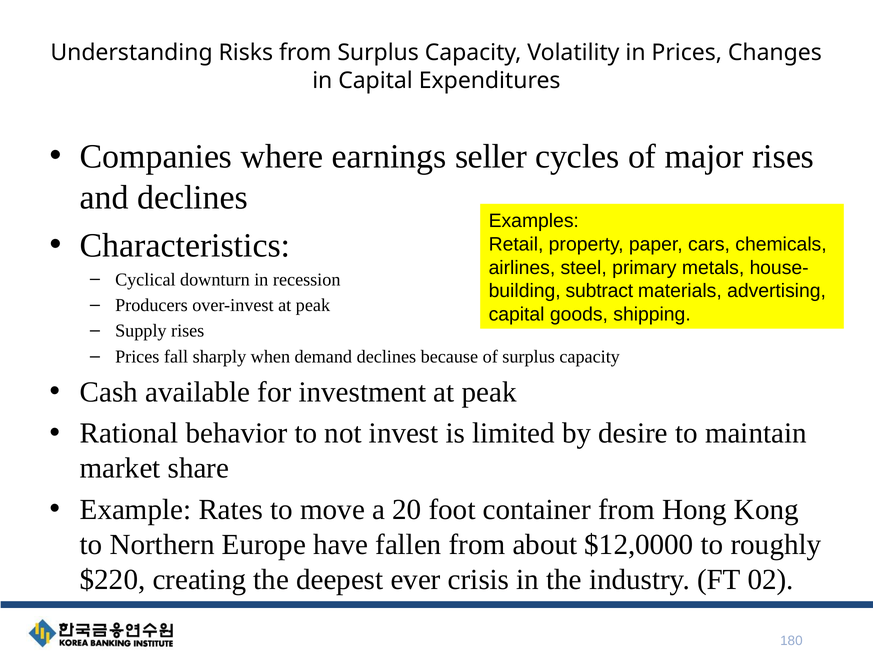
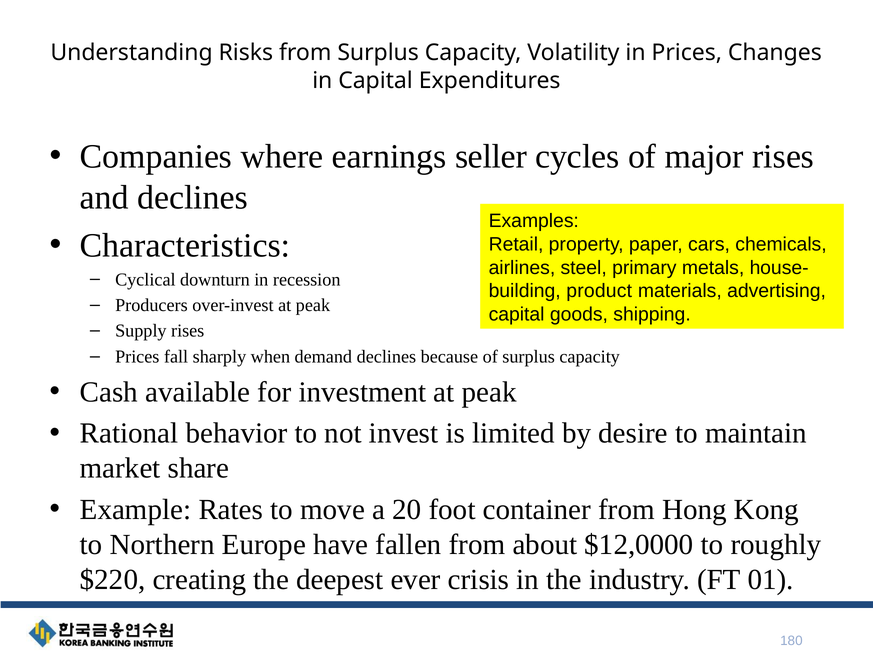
subtract: subtract -> product
02: 02 -> 01
